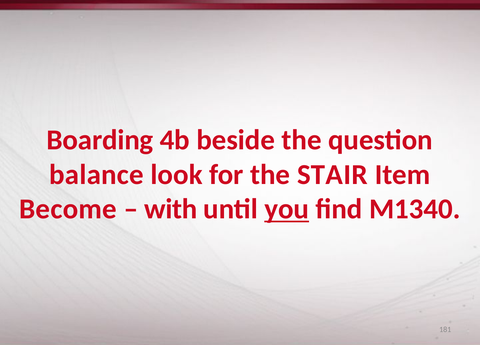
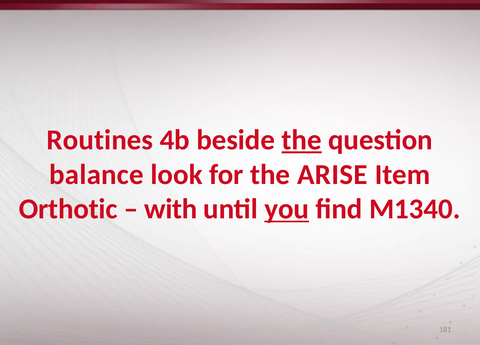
Boarding: Boarding -> Routines
the at (302, 140) underline: none -> present
STAIR: STAIR -> ARISE
Become: Become -> Orthotic
